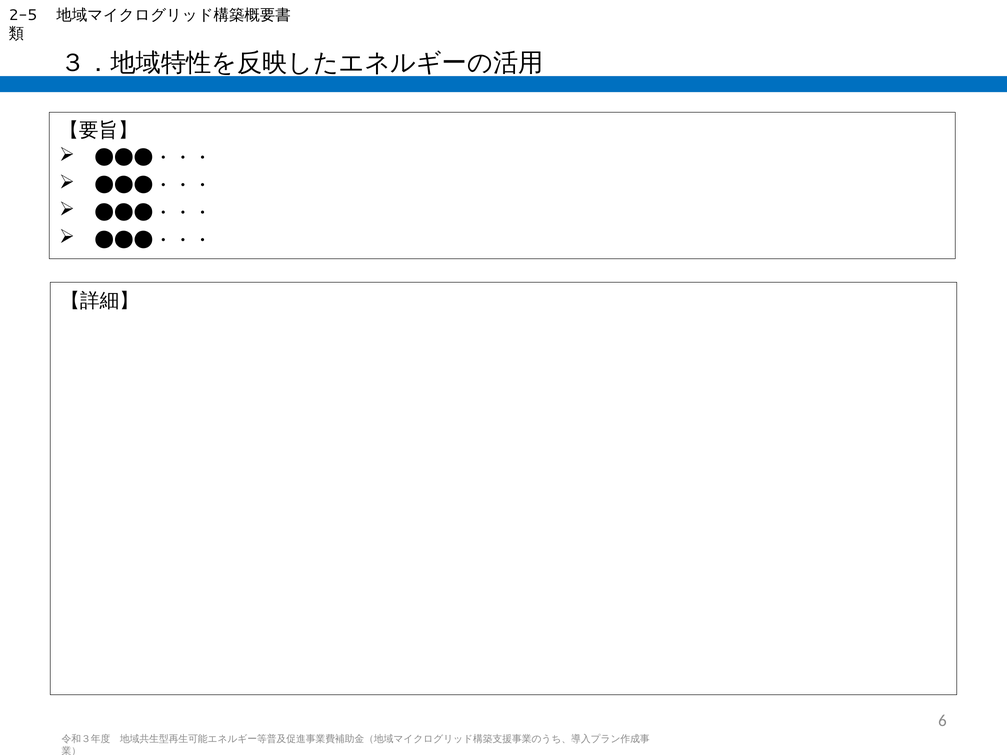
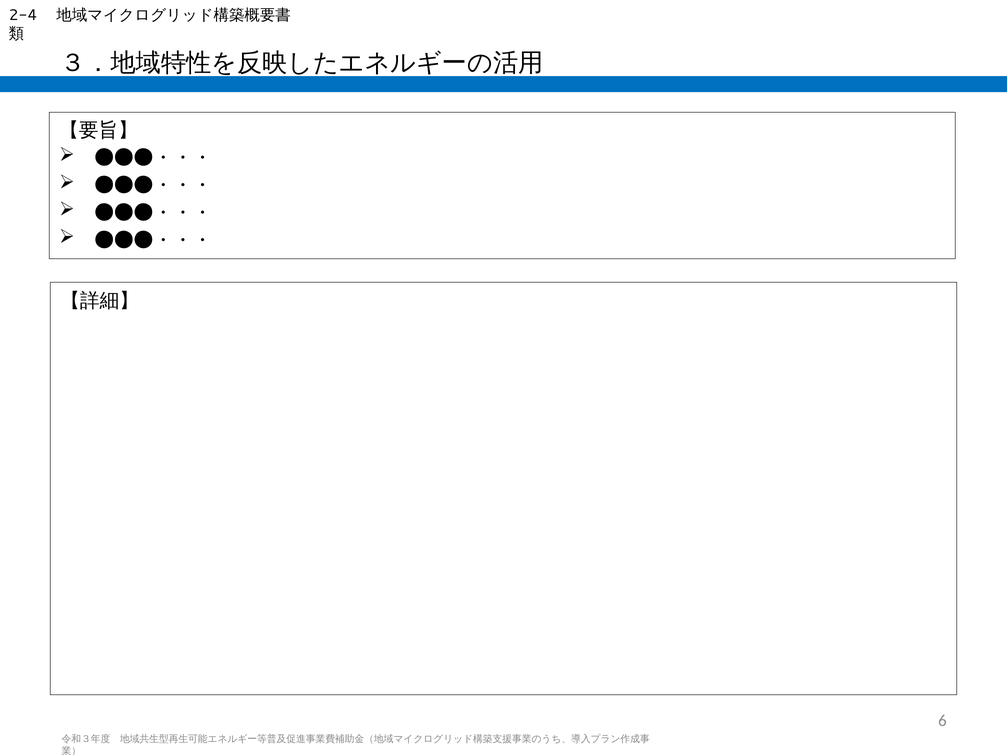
2-5: 2-5 -> 2-4
